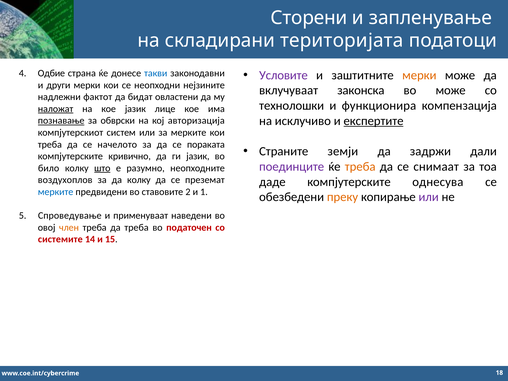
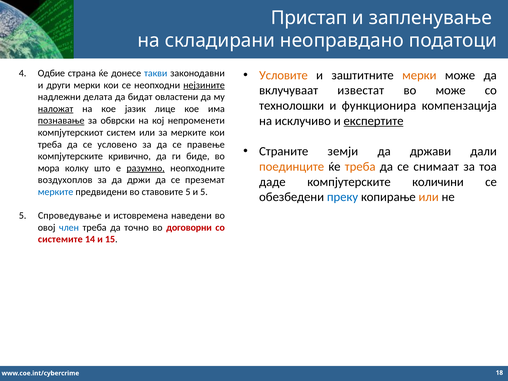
Сторени: Сторени -> Пристап
територијата: територијата -> неоправдано
Условите colour: purple -> orange
нејзините underline: none -> present
законска: законска -> известат
фактот: фактот -> делата
авторизација: авторизација -> непроменети
начелото: начелото -> условено
пораката: пораката -> правење
задржи: задржи -> држави
ги јазик: јазик -> биде
поединците colour: purple -> orange
било: било -> мора
што underline: present -> none
разумно underline: none -> present
да колку: колку -> држи
однесува: однесува -> количини
ставовите 2: 2 -> 5
и 1: 1 -> 5
преку colour: orange -> blue
или at (429, 197) colour: purple -> orange
применуваат: применуваат -> истовремена
член colour: orange -> blue
да треба: треба -> точно
податочен: податочен -> договорни
